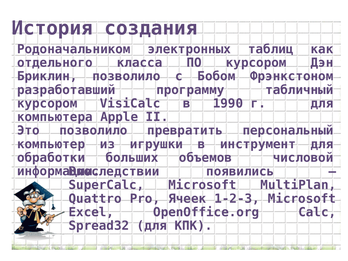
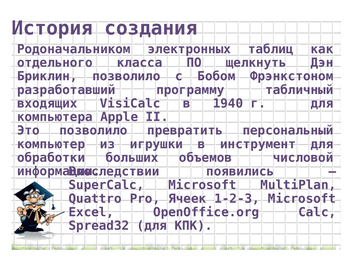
ПО курсором: курсором -> щелкнуть
курсором at (47, 103): курсором -> входящих
1990: 1990 -> 1940
